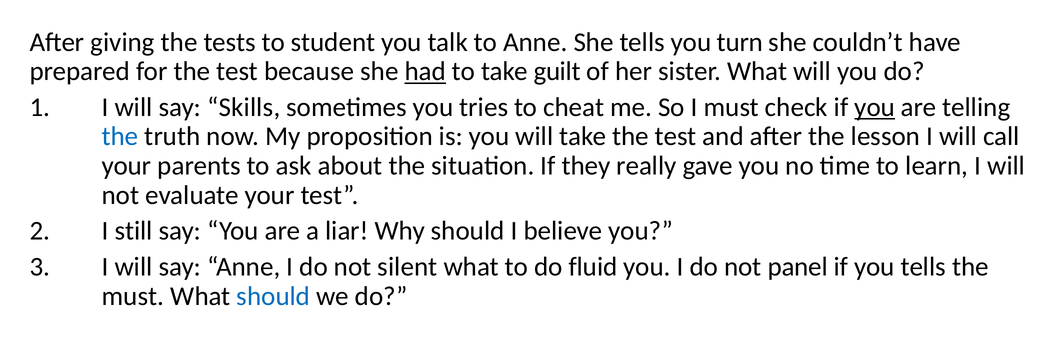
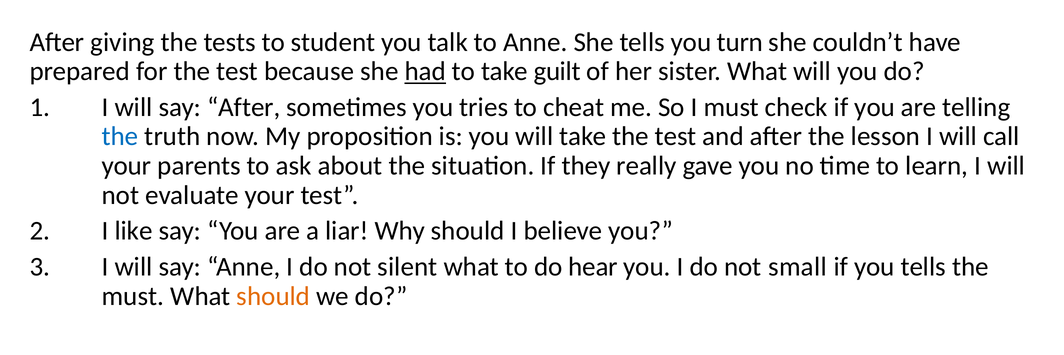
say Skills: Skills -> After
you at (875, 107) underline: present -> none
still: still -> like
fluid: fluid -> hear
panel: panel -> small
should at (273, 296) colour: blue -> orange
